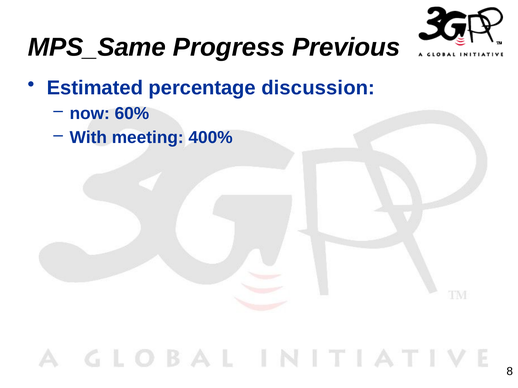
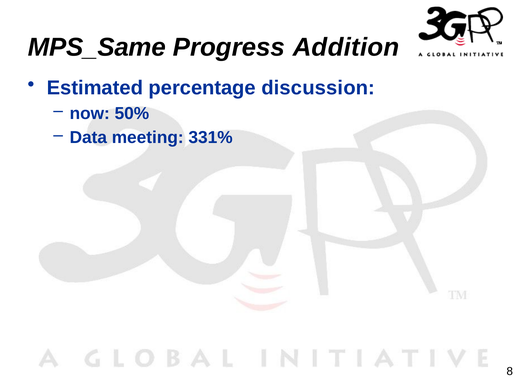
Previous: Previous -> Addition
60%: 60% -> 50%
With: With -> Data
400%: 400% -> 331%
